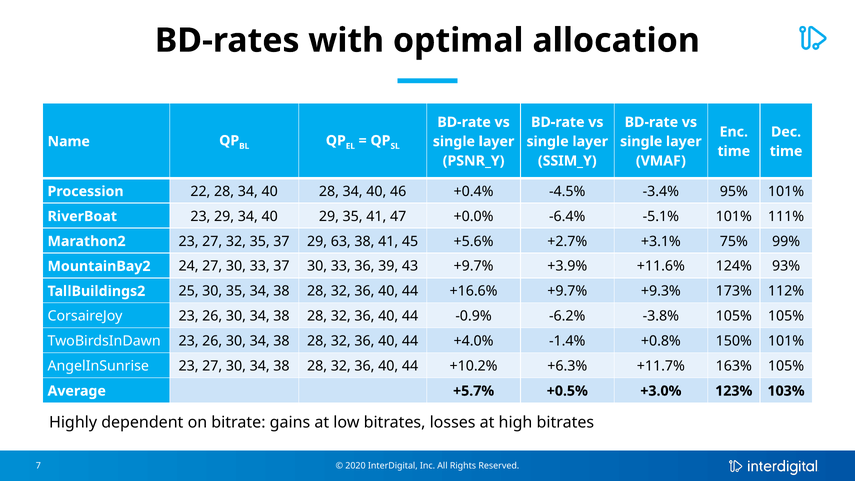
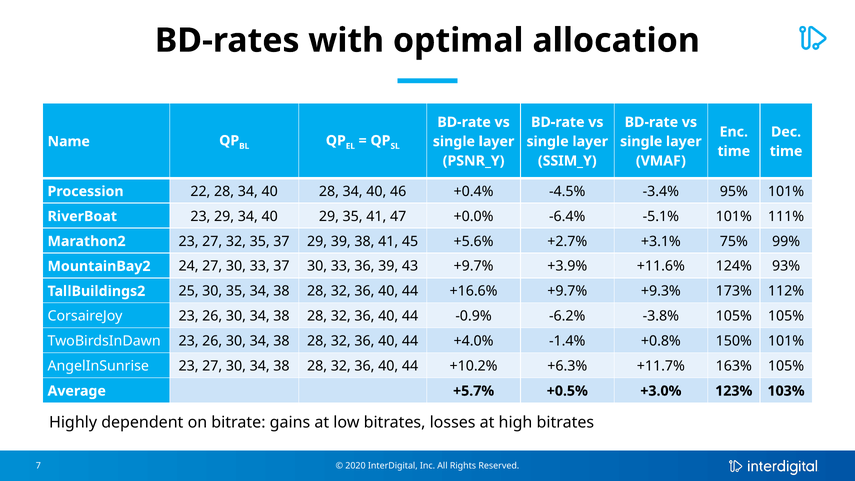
29 63: 63 -> 39
